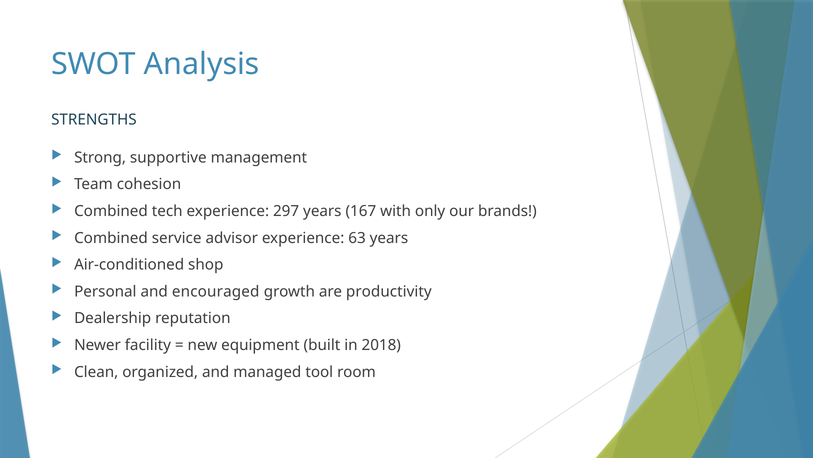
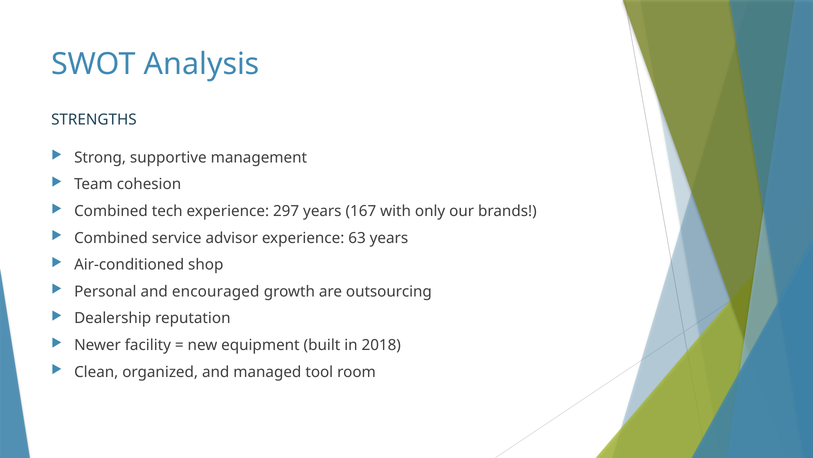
productivity: productivity -> outsourcing
